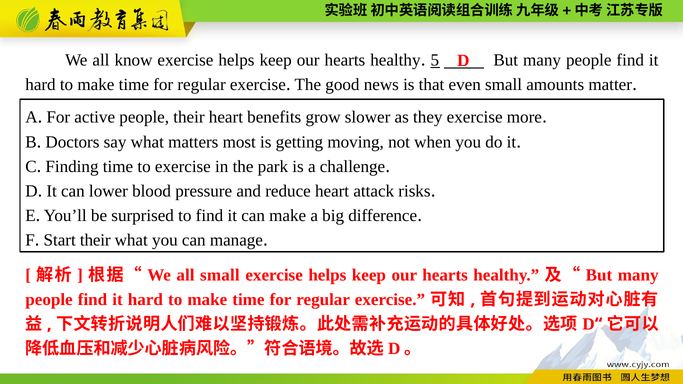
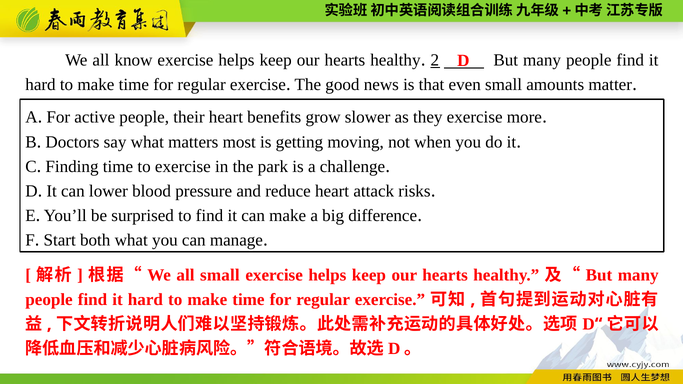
5: 5 -> 2
Start their: their -> both
